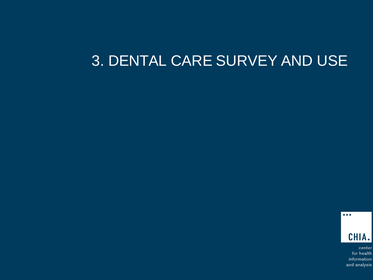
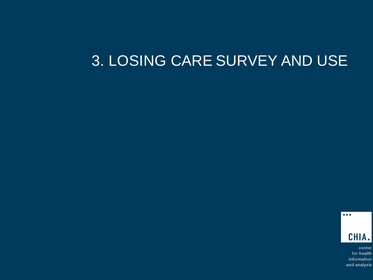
DENTAL: DENTAL -> LOSING
